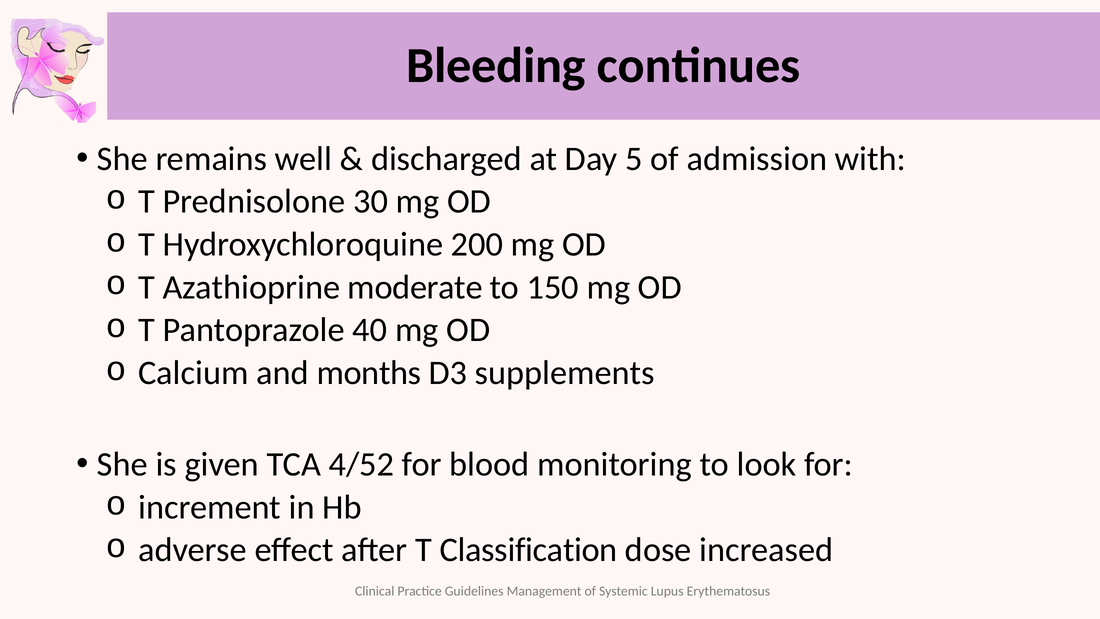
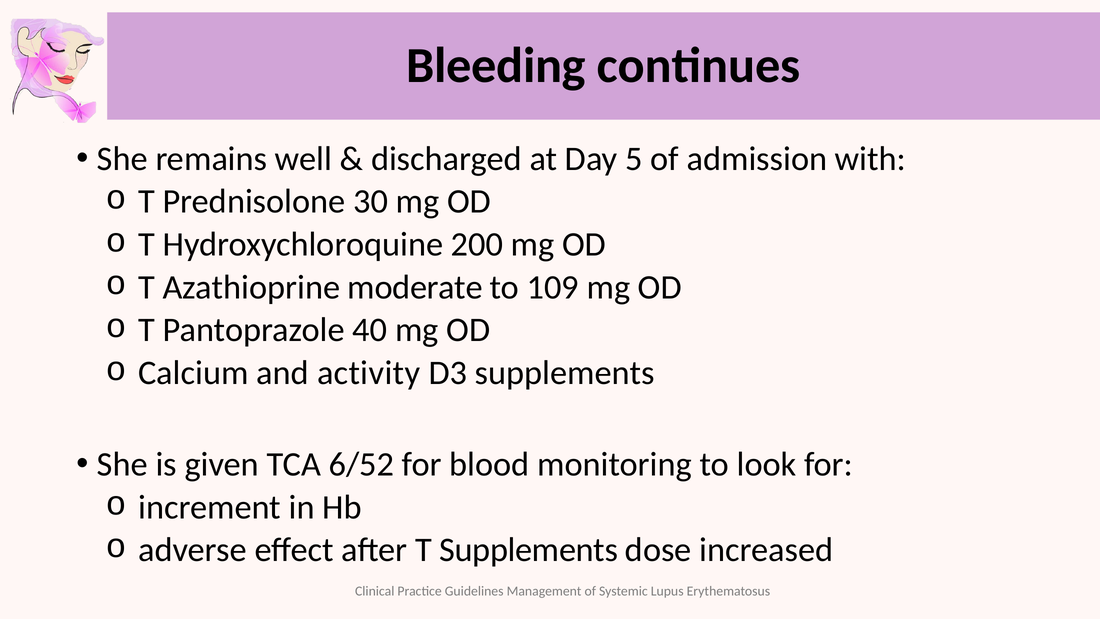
150: 150 -> 109
months: months -> activity
4/52: 4/52 -> 6/52
T Classification: Classification -> Supplements
